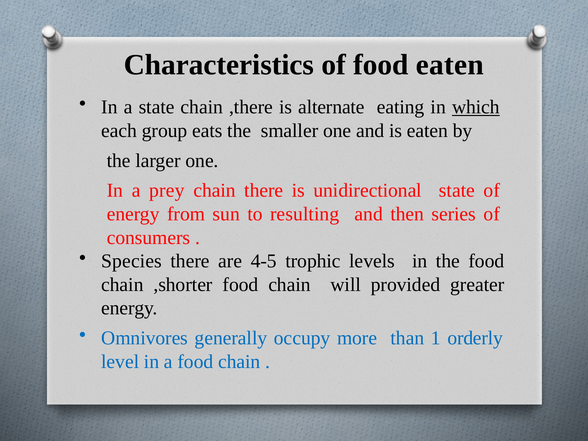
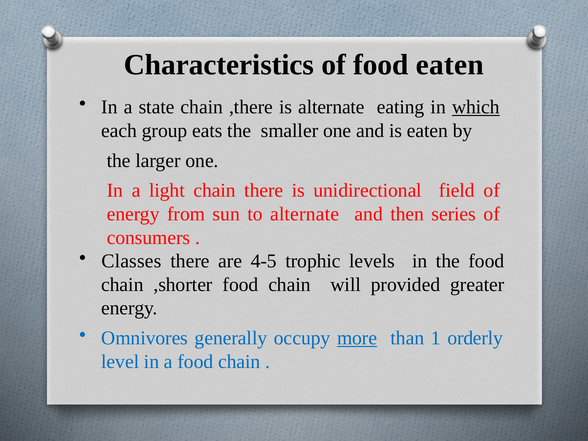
prey: prey -> light
unidirectional state: state -> field
to resulting: resulting -> alternate
Species: Species -> Classes
more underline: none -> present
